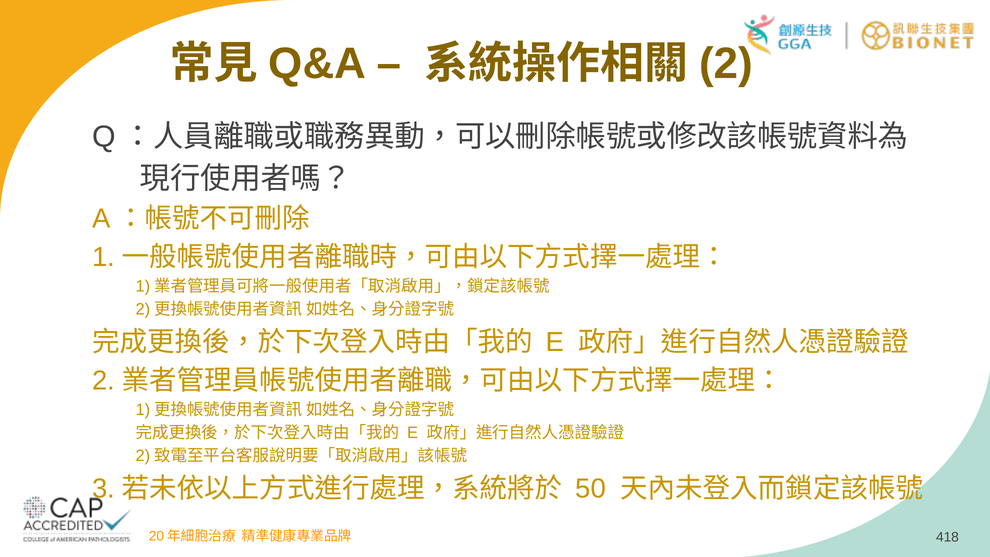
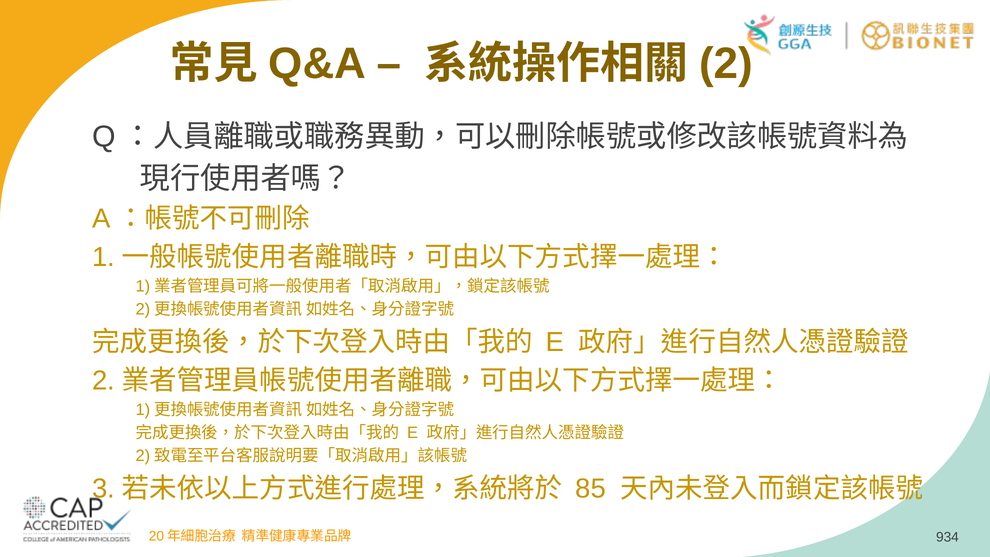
50: 50 -> 85
418: 418 -> 934
